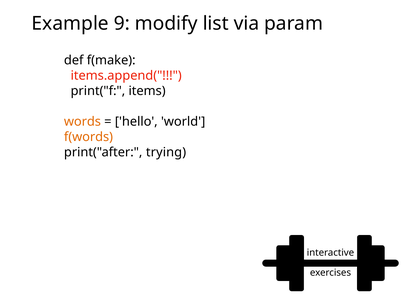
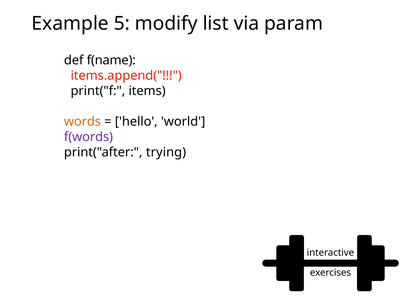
9: 9 -> 5
f(make: f(make -> f(name
f(words colour: orange -> purple
